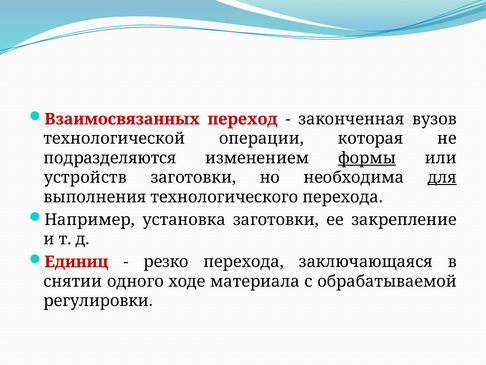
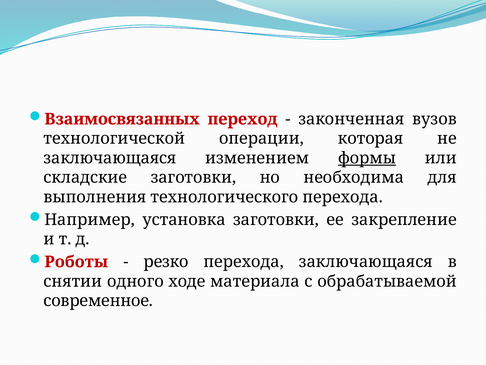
подразделяются at (110, 158): подразделяются -> заключающаяся
устройств: устройств -> складские
для underline: present -> none
Единиц: Единиц -> Роботы
регулировки: регулировки -> современное
